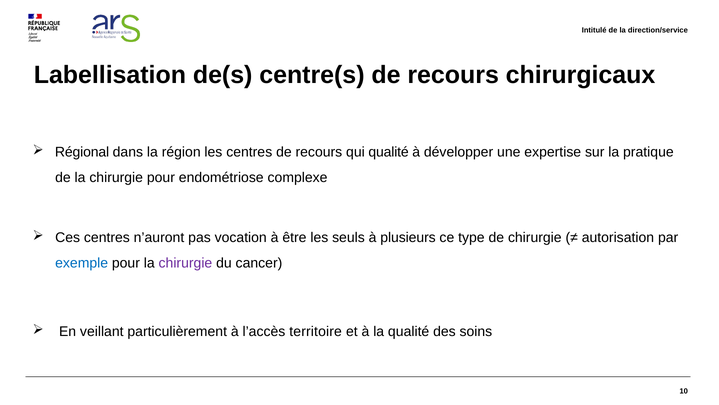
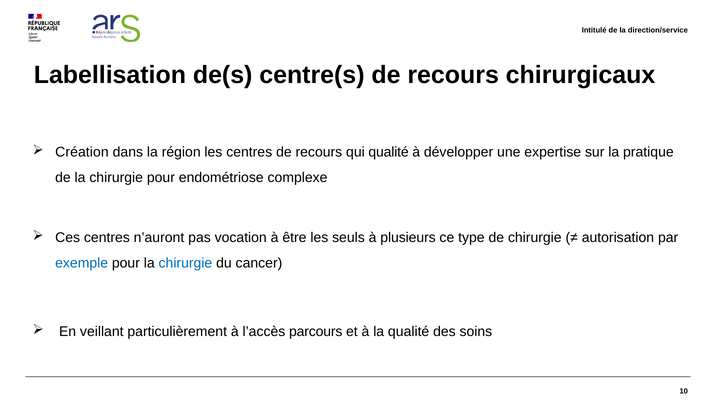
Régional: Régional -> Création
chirurgie at (185, 263) colour: purple -> blue
territoire: territoire -> parcours
